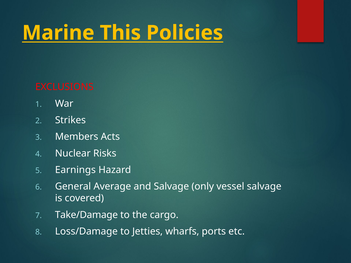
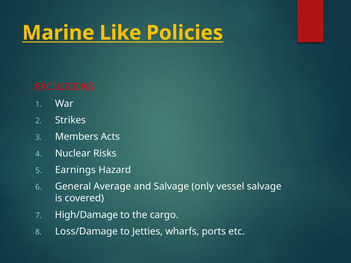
This: This -> Like
Take/Damage: Take/Damage -> High/Damage
